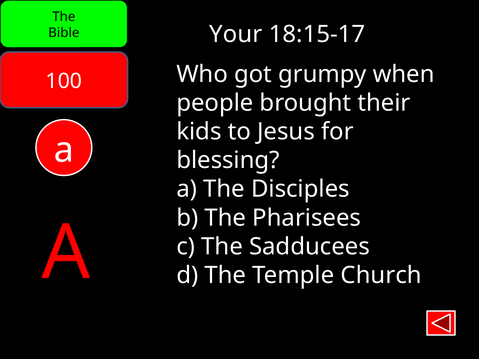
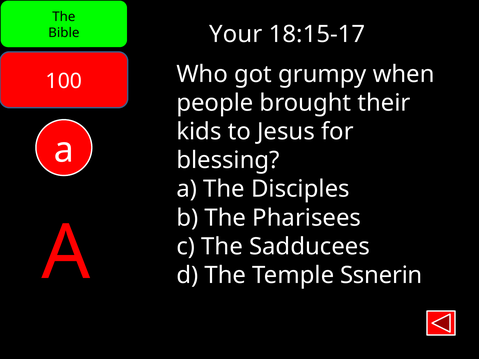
Church: Church -> Ssnerin
